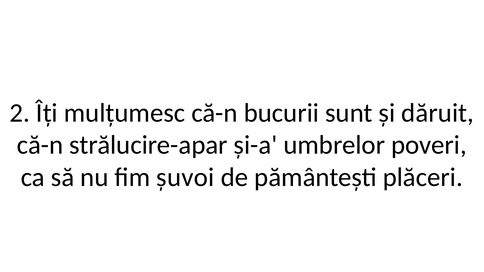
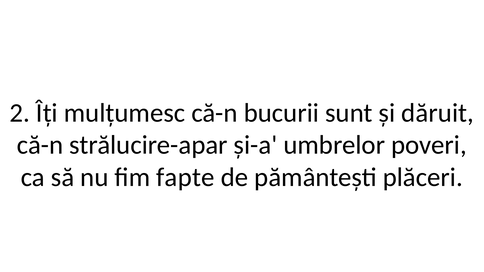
șuvoi: șuvoi -> fapte
